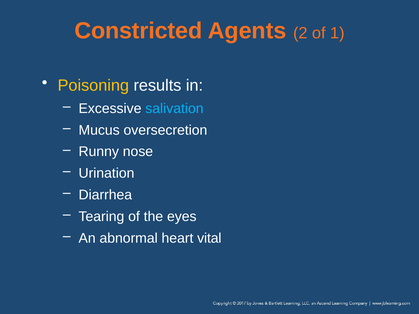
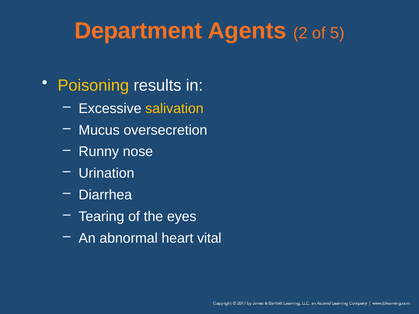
Constricted: Constricted -> Department
1: 1 -> 5
salivation colour: light blue -> yellow
